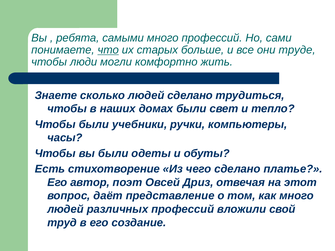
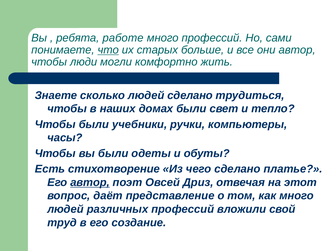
самыми: самыми -> работе
они труде: труде -> автор
автор at (90, 183) underline: none -> present
